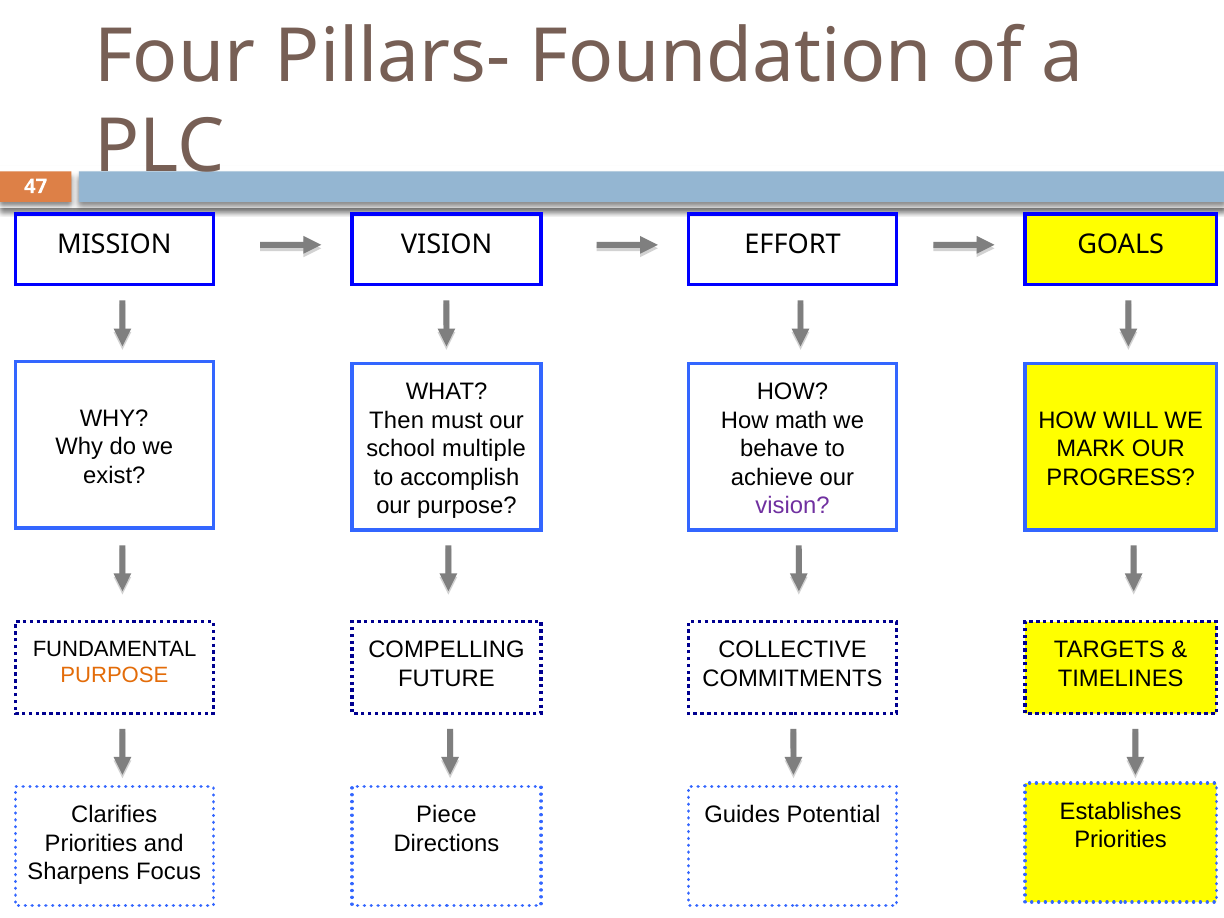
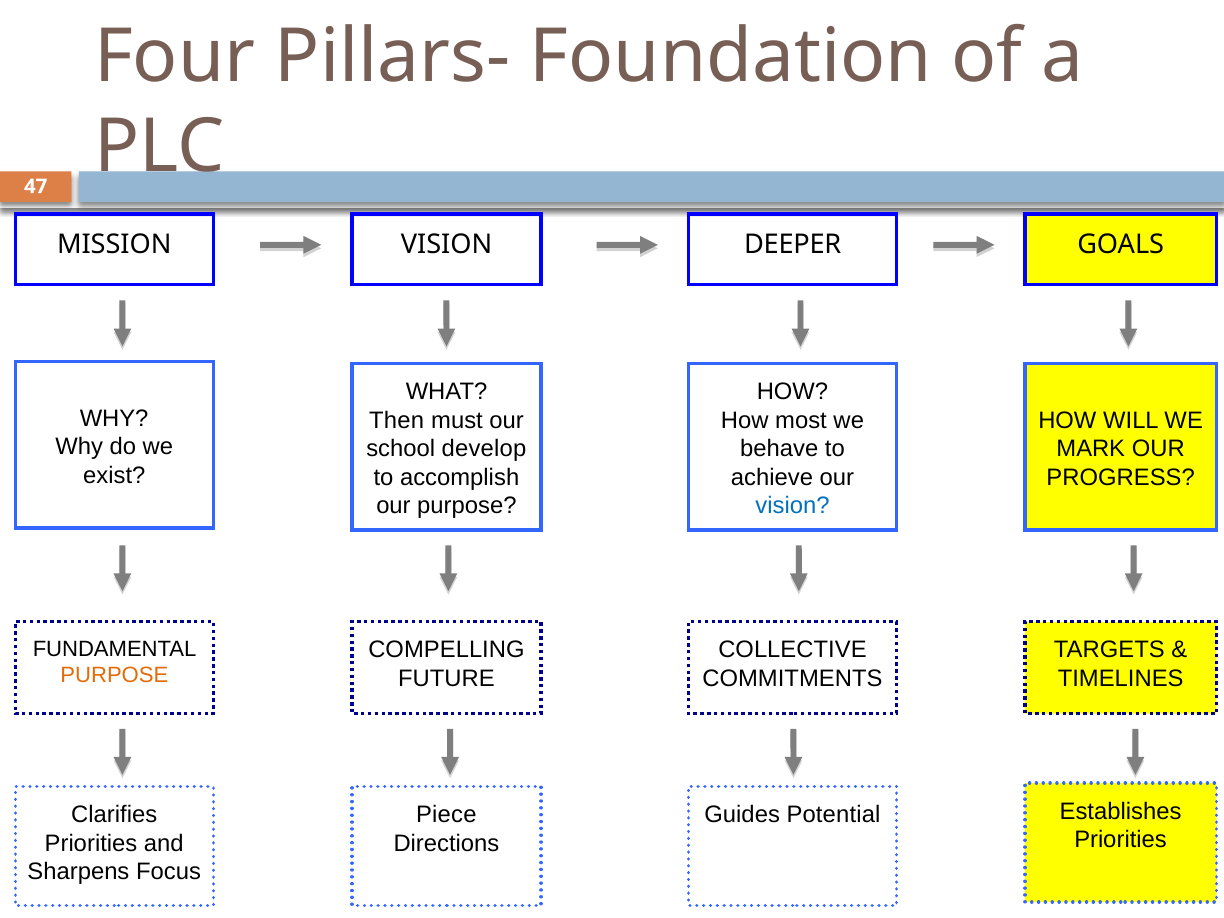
EFFORT: EFFORT -> DEEPER
math: math -> most
multiple: multiple -> develop
vision at (793, 506) colour: purple -> blue
